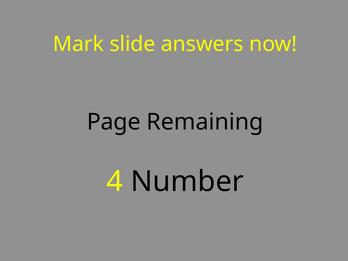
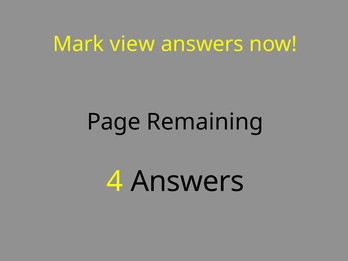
slide: slide -> view
4 Number: Number -> Answers
